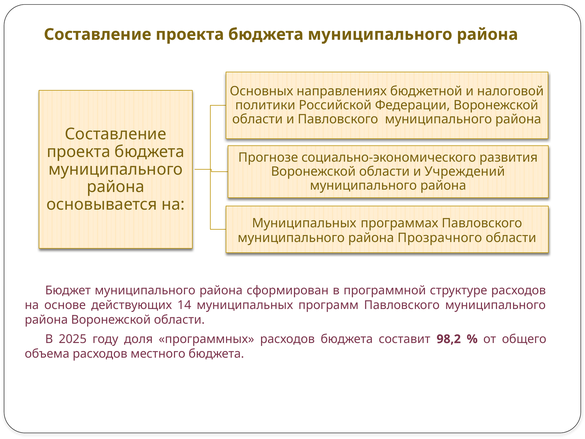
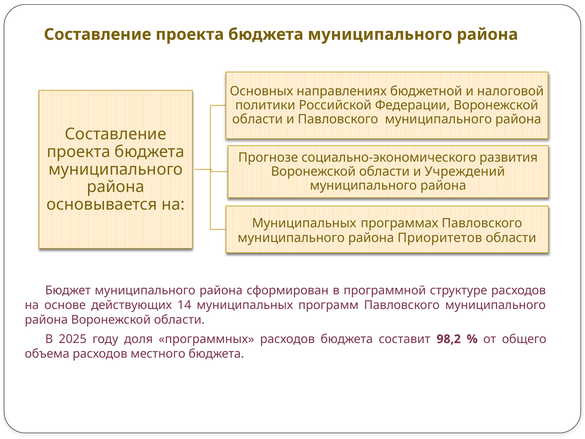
Прозрачного: Прозрачного -> Приоритетов
